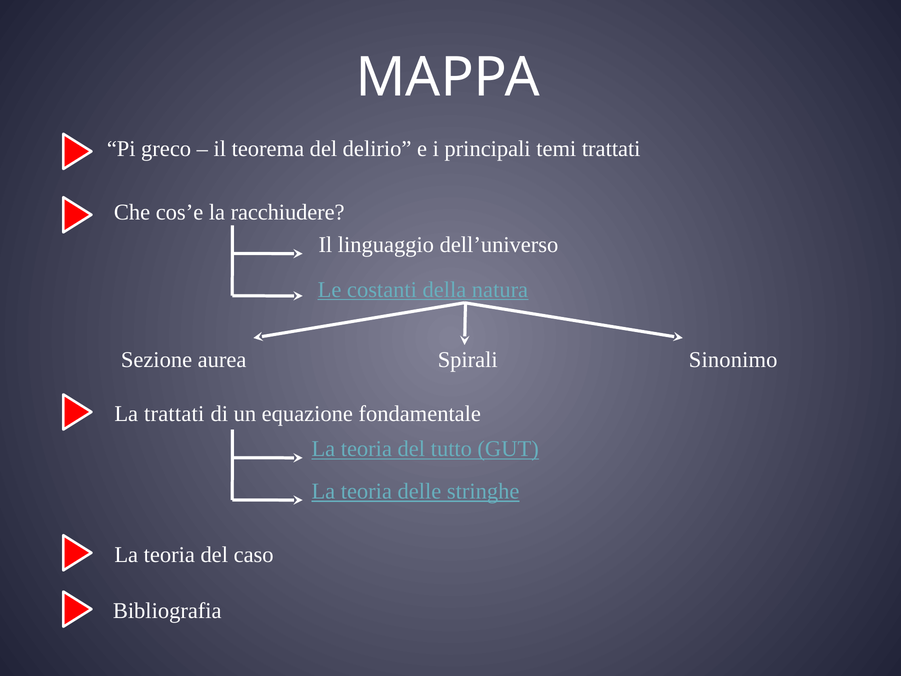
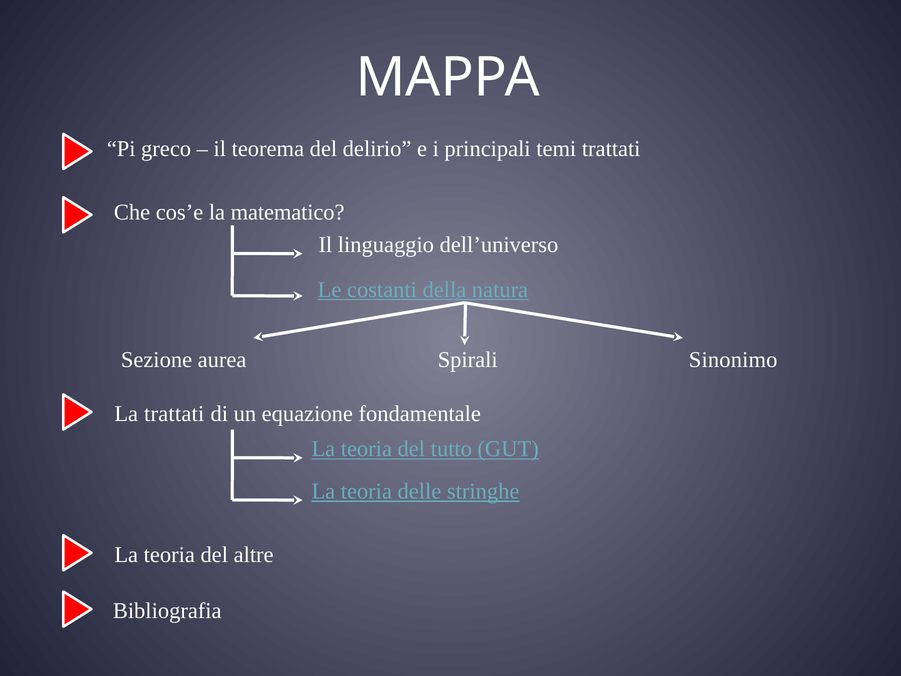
racchiudere: racchiudere -> matematico
caso: caso -> altre
